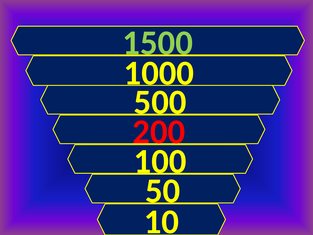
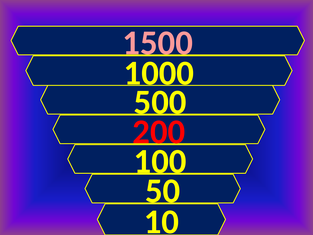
1500 colour: light green -> pink
